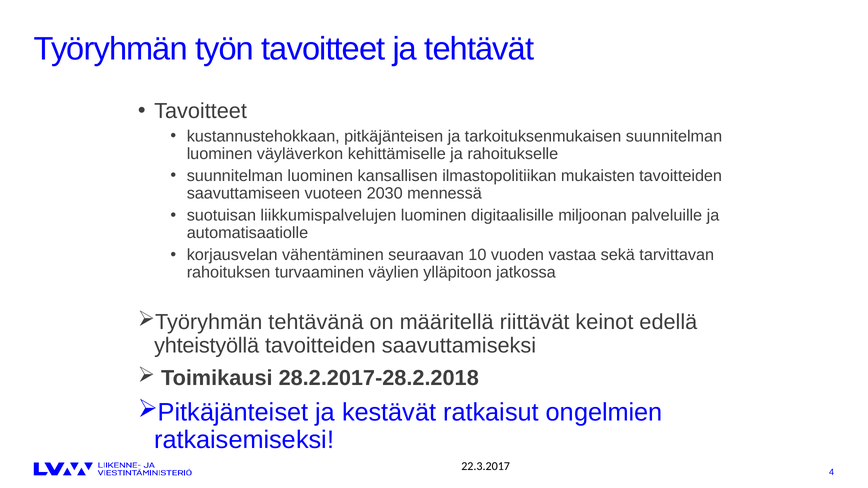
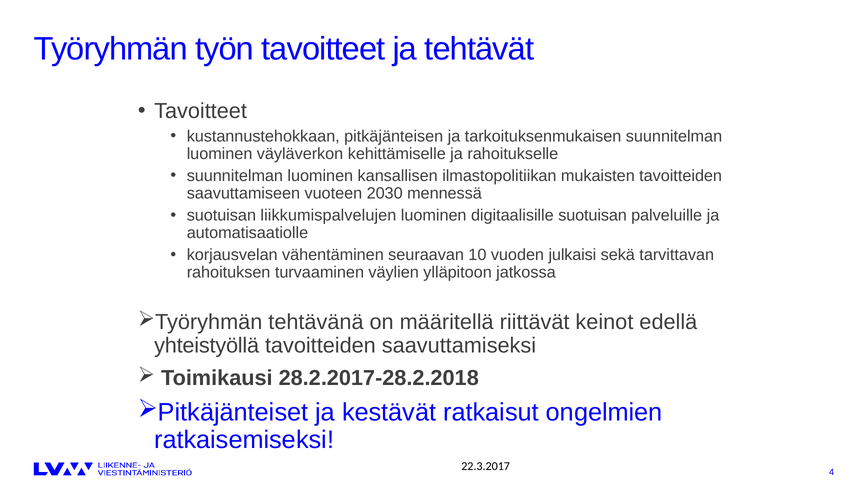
digitaalisille miljoonan: miljoonan -> suotuisan
vastaa: vastaa -> julkaisi
